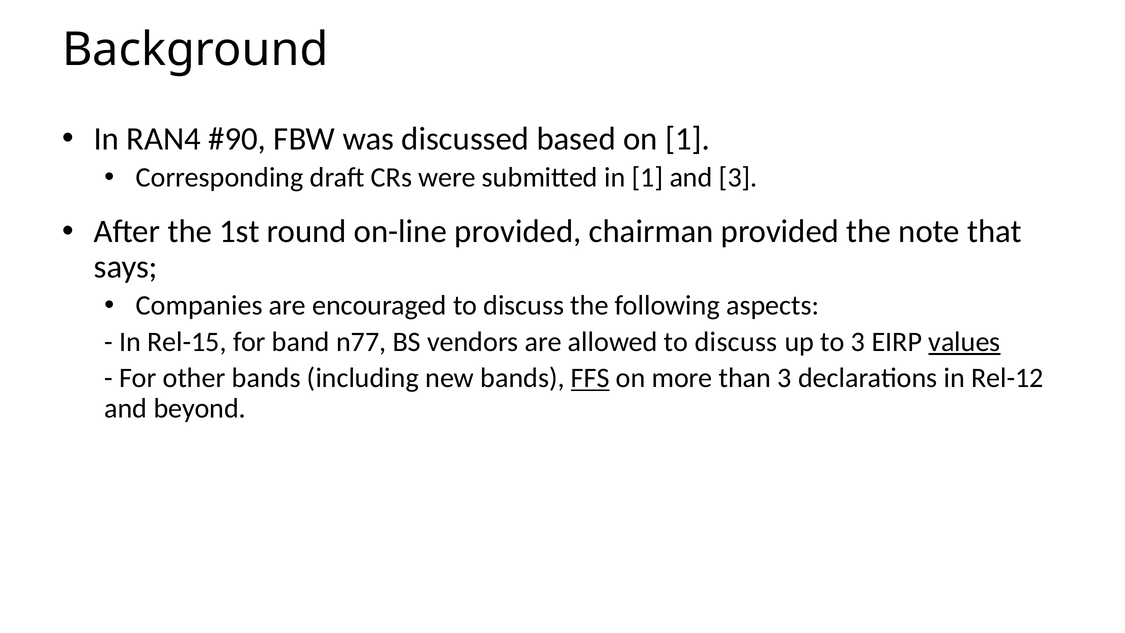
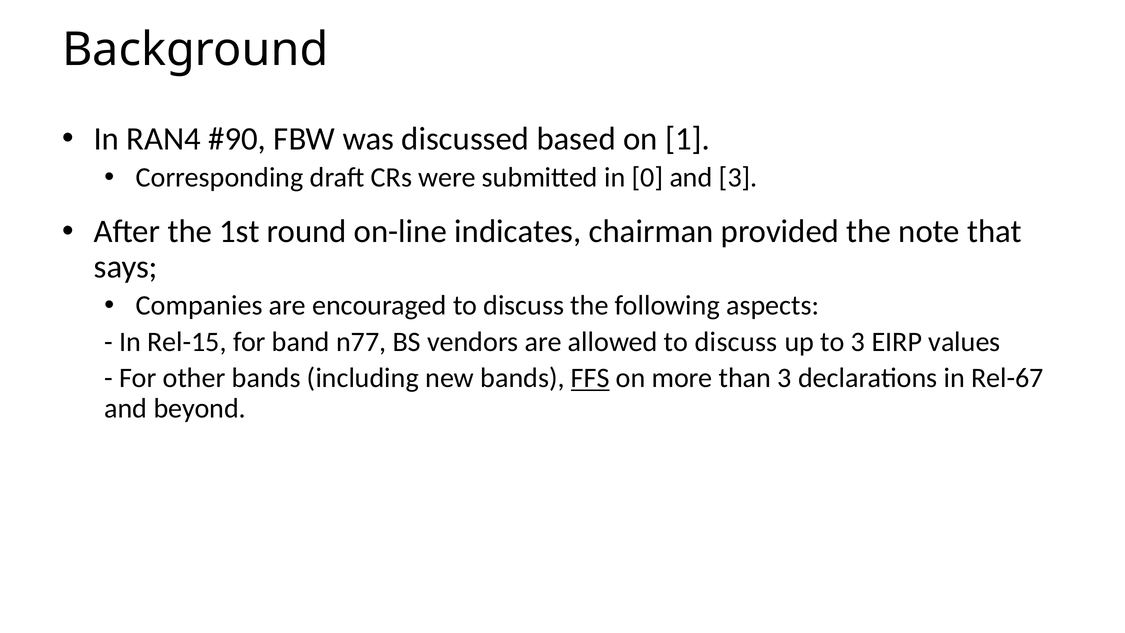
in 1: 1 -> 0
on-line provided: provided -> indicates
values underline: present -> none
Rel-12: Rel-12 -> Rel-67
